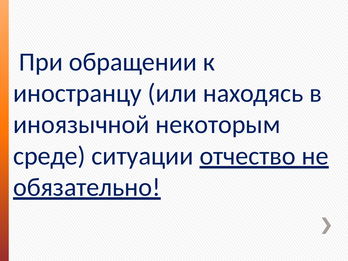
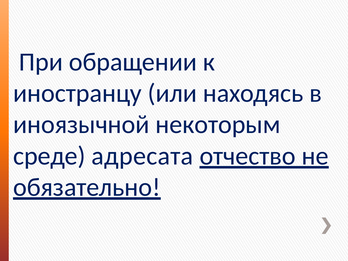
ситуации: ситуации -> адресата
